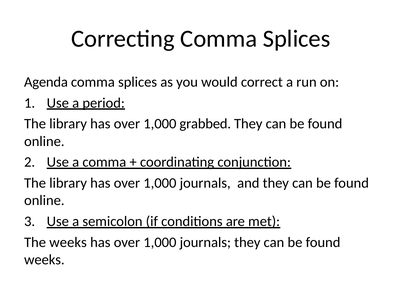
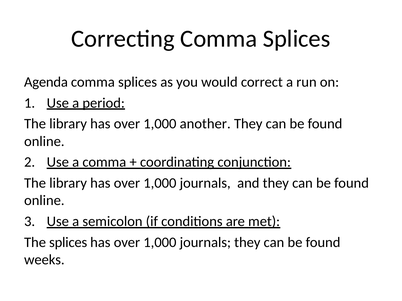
grabbed: grabbed -> another
The weeks: weeks -> splices
